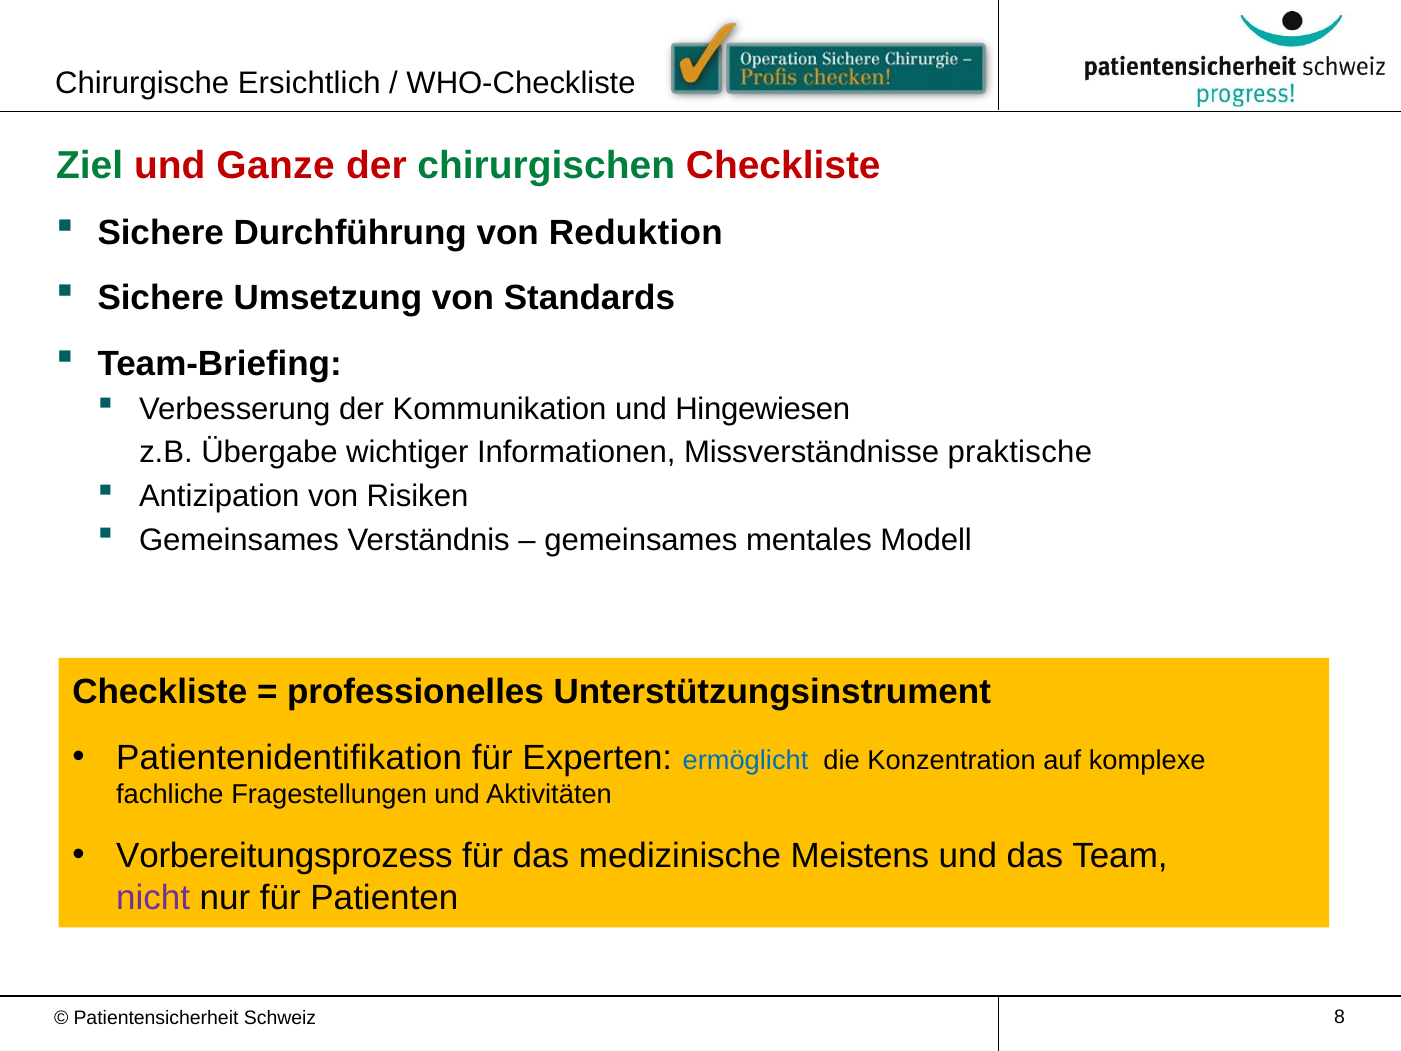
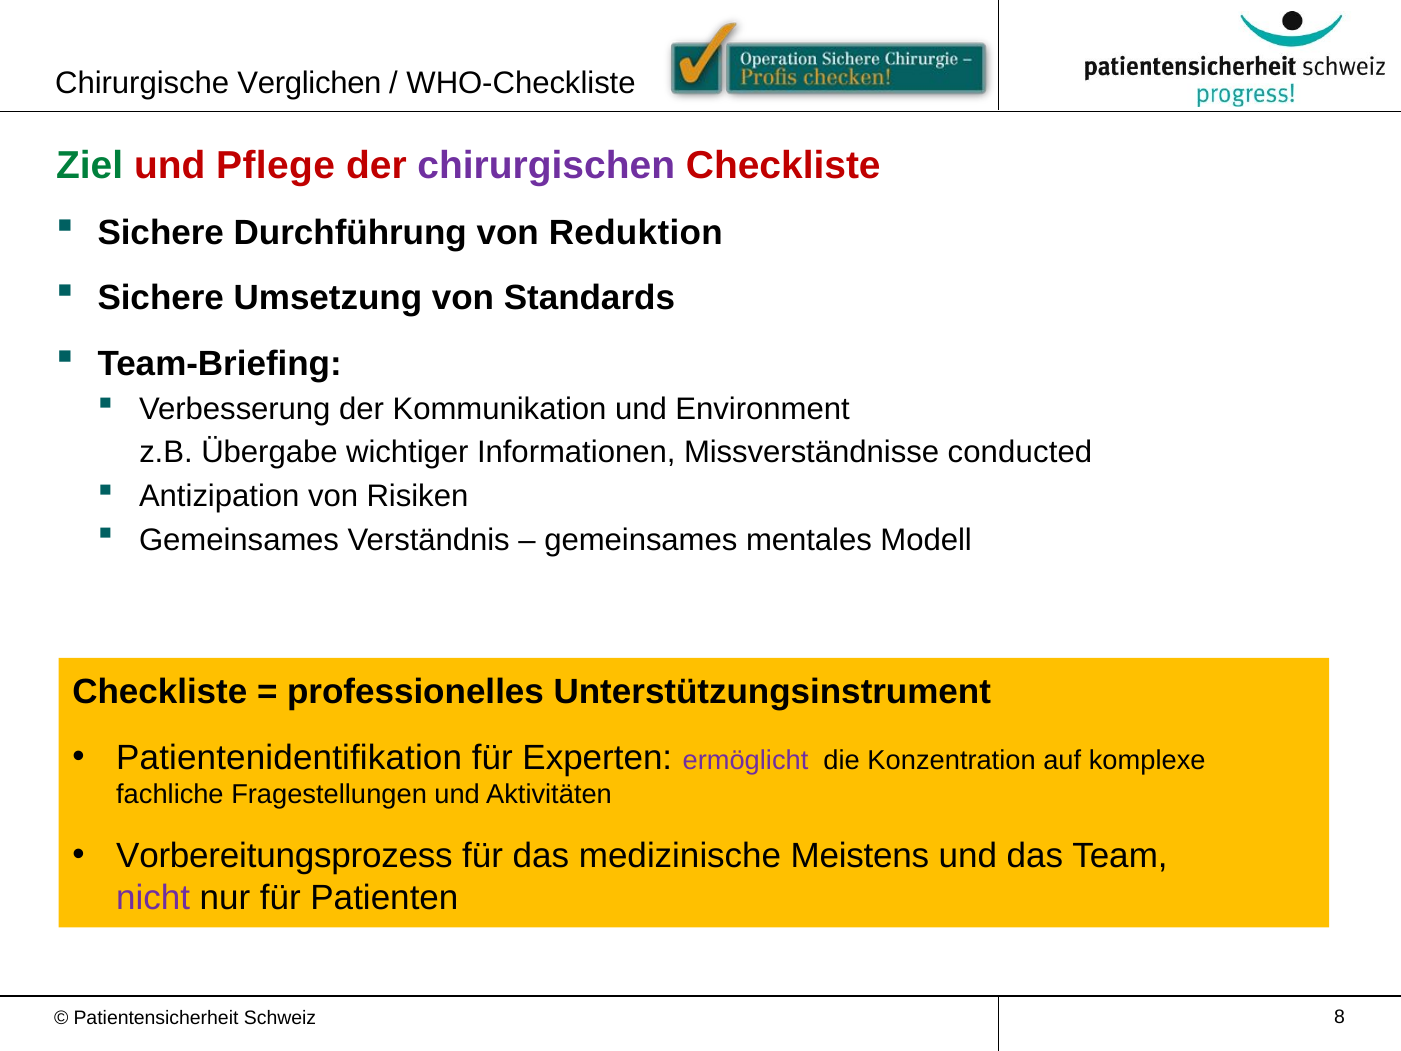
Ersichtlich: Ersichtlich -> Verglichen
Ganze: Ganze -> Pflege
chirurgischen colour: green -> purple
Hingewiesen: Hingewiesen -> Environment
praktische: praktische -> conducted
ermöglicht colour: blue -> purple
